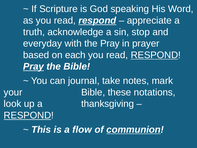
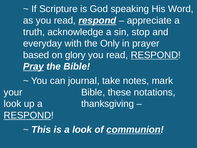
the Pray: Pray -> Only
each: each -> glory
a flow: flow -> look
